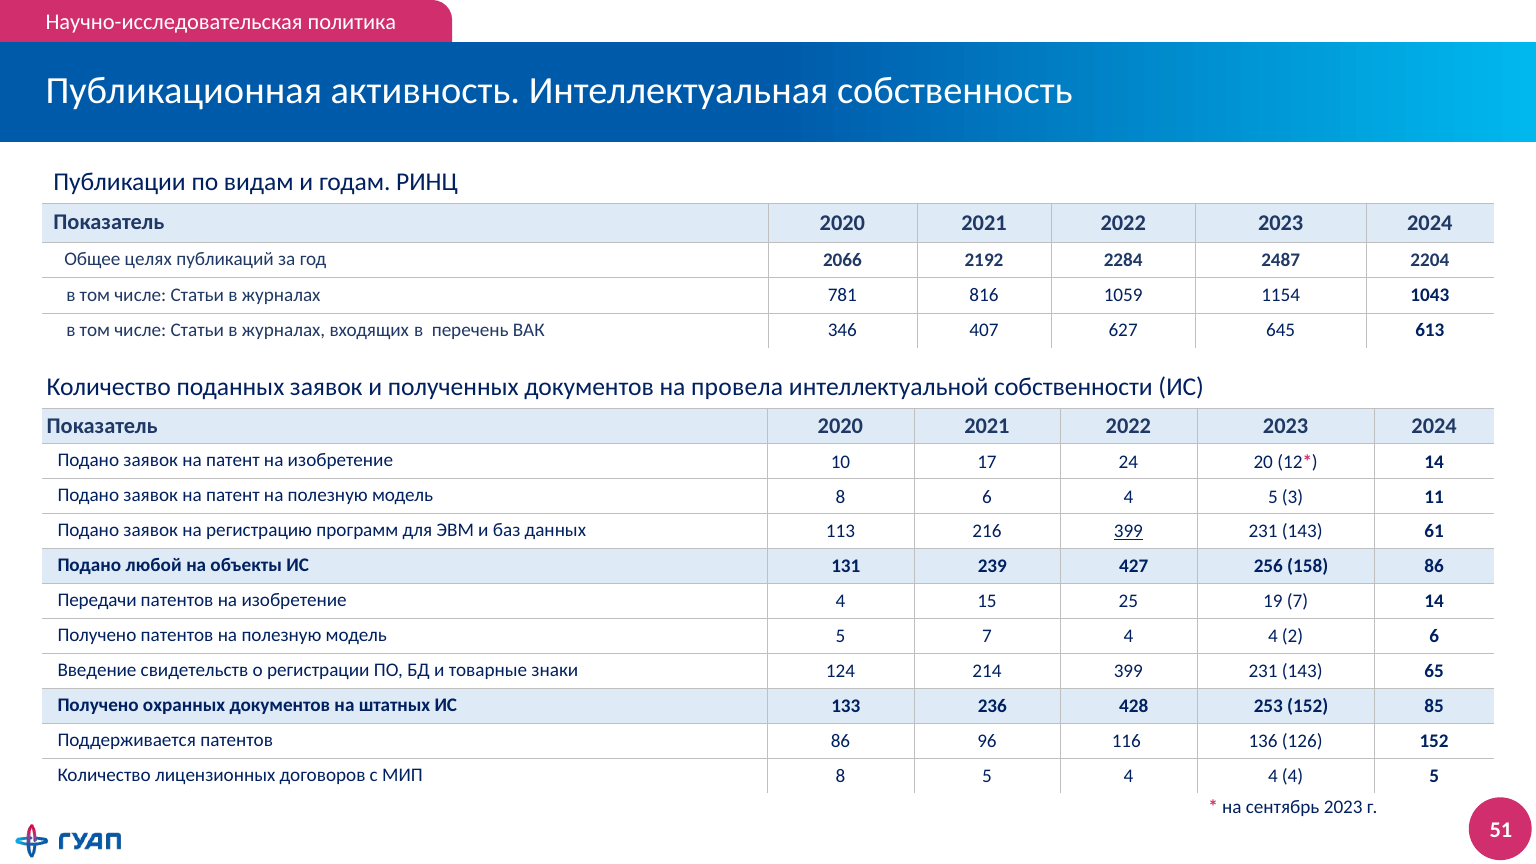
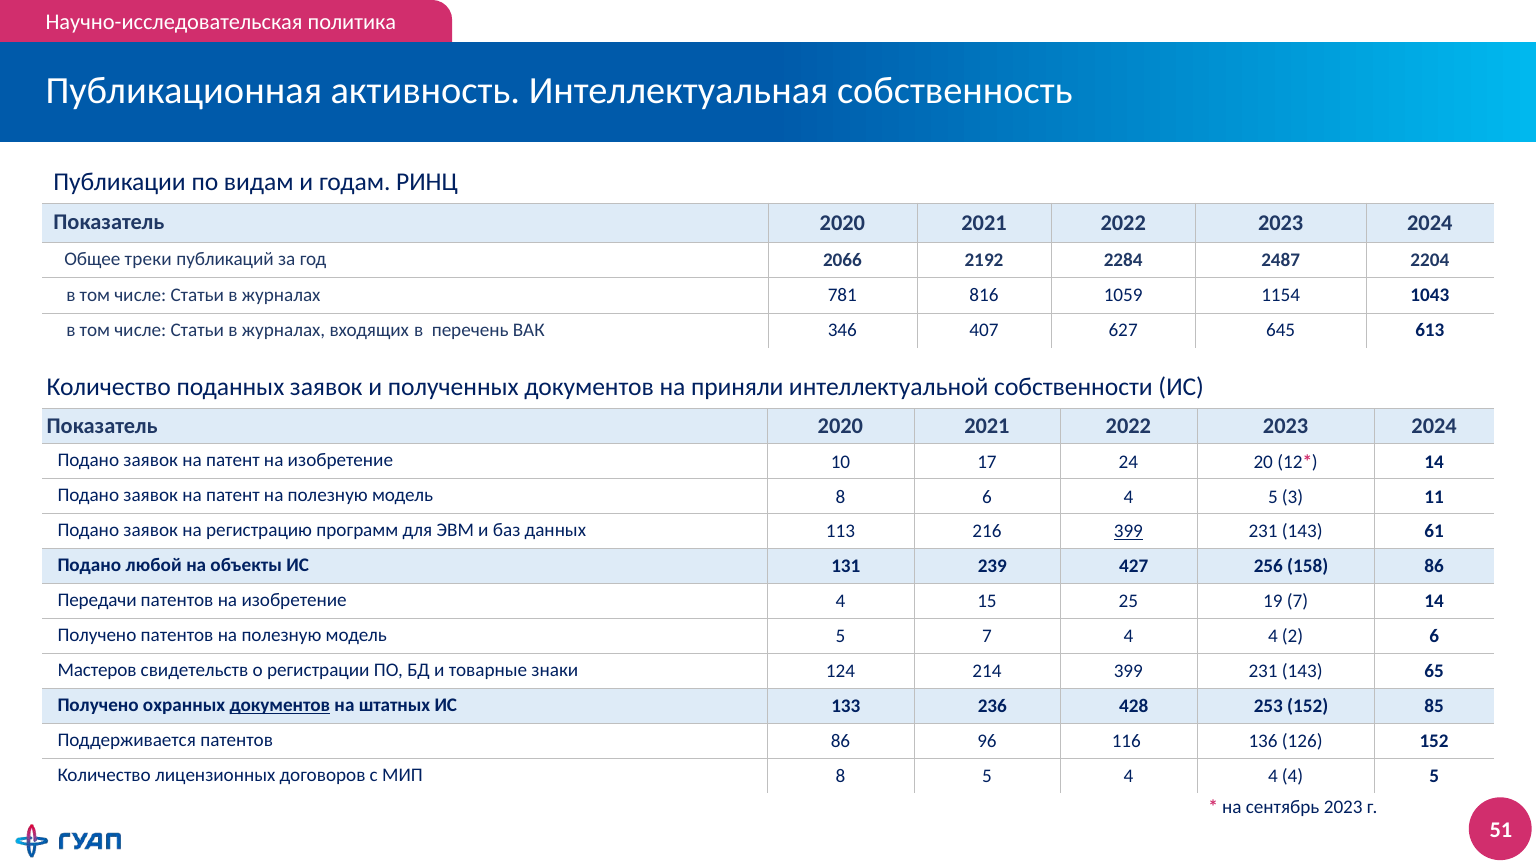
целях: целях -> треки
провела: провела -> приняли
Введение: Введение -> Мастеров
документов at (280, 706) underline: none -> present
